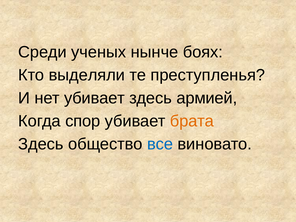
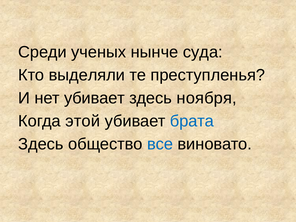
боях: боях -> суда
армией: армией -> ноября
спор: спор -> этой
брата colour: orange -> blue
